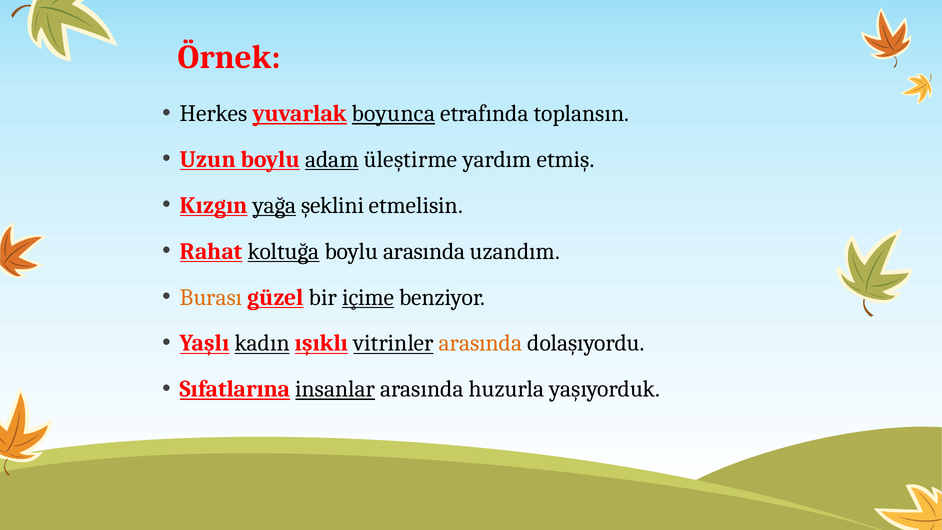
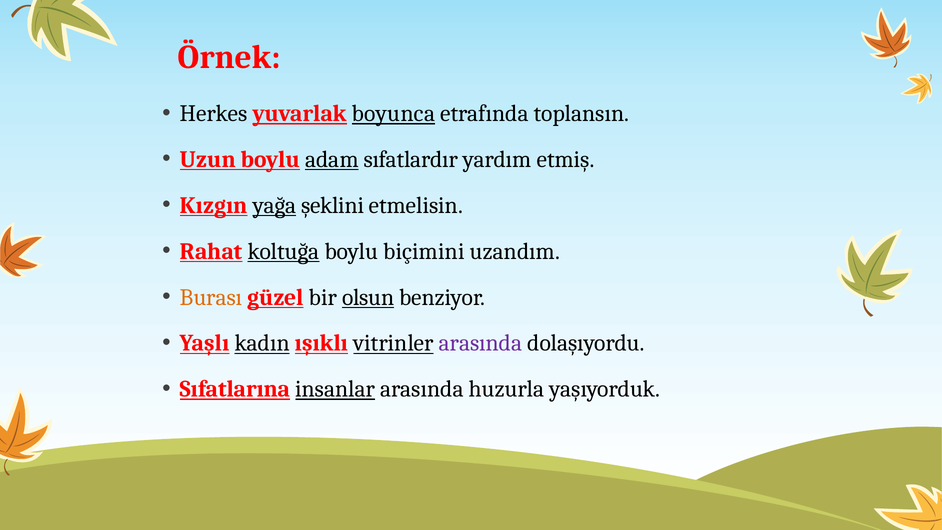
üleştirme: üleştirme -> sıfatlardır
boylu arasında: arasında -> biçimini
içime: içime -> olsun
arasında at (481, 343) colour: orange -> purple
